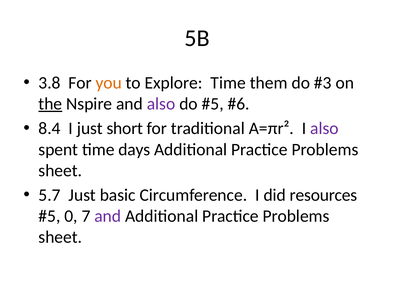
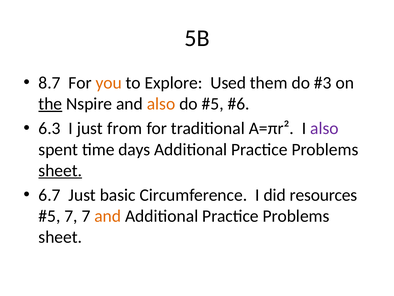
3.8: 3.8 -> 8.7
Explore Time: Time -> Used
also at (161, 104) colour: purple -> orange
8.4: 8.4 -> 6.3
short: short -> from
sheet at (60, 170) underline: none -> present
5.7: 5.7 -> 6.7
0 at (71, 216): 0 -> 7
and at (108, 216) colour: purple -> orange
